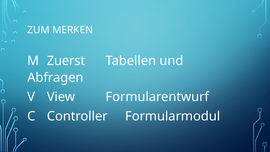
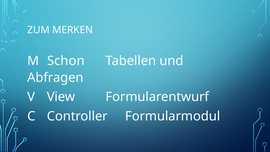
Zuerst: Zuerst -> Schon
